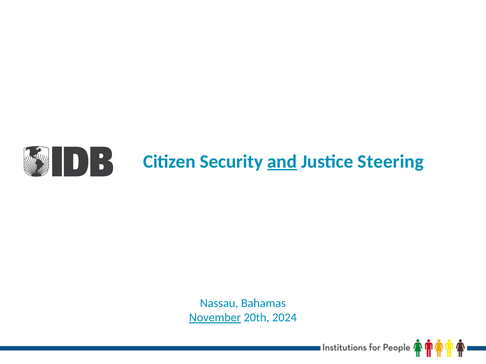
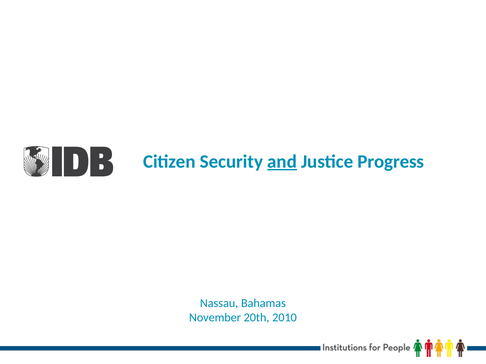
Steering: Steering -> Progress
November underline: present -> none
2024: 2024 -> 2010
